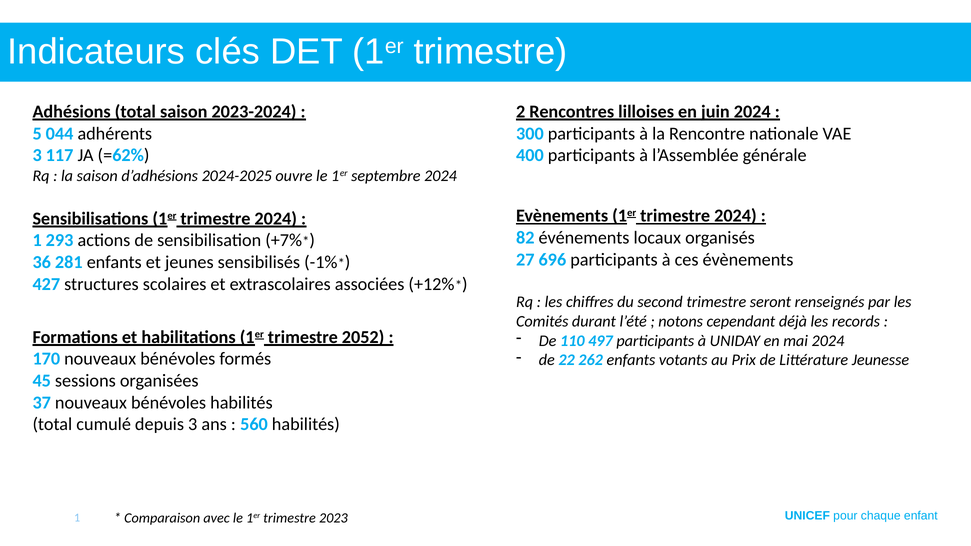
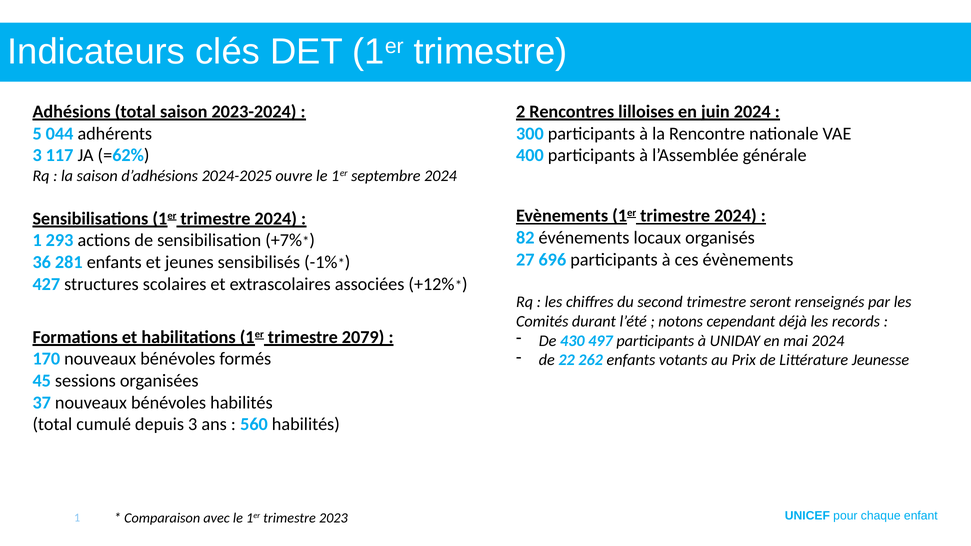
2052: 2052 -> 2079
110: 110 -> 430
